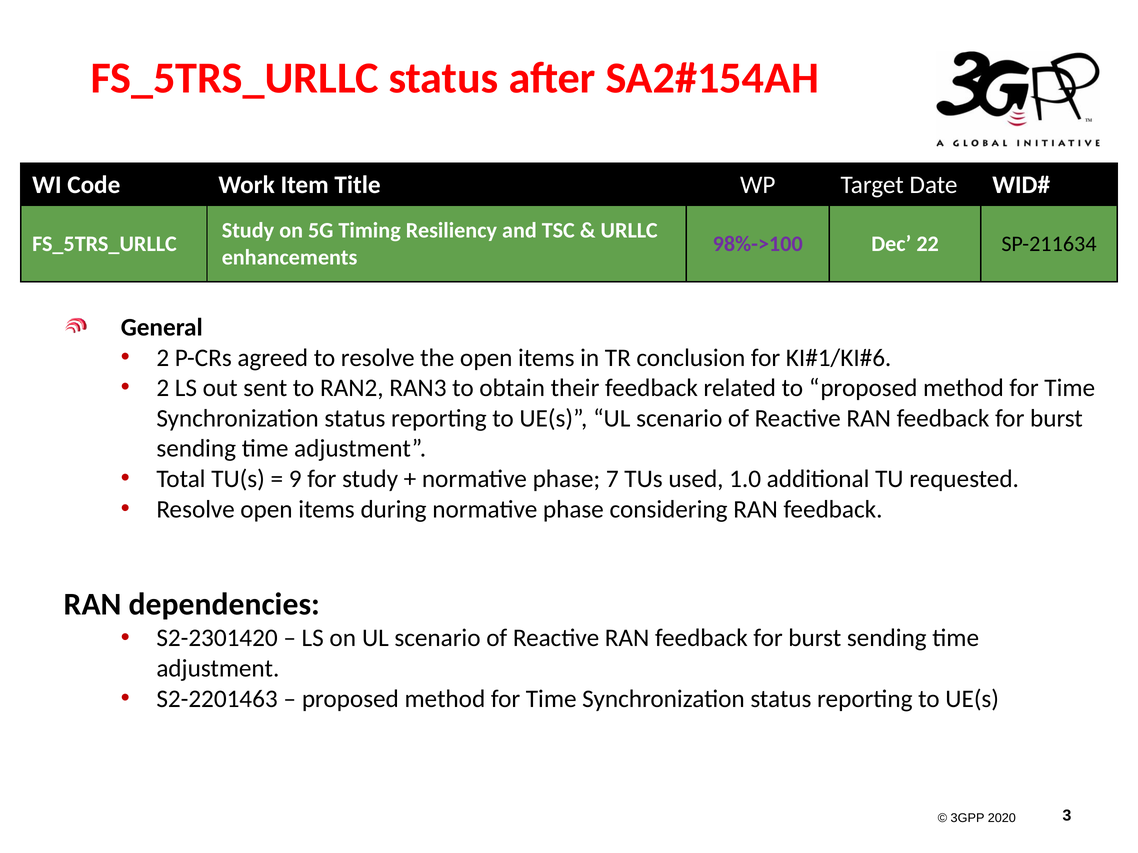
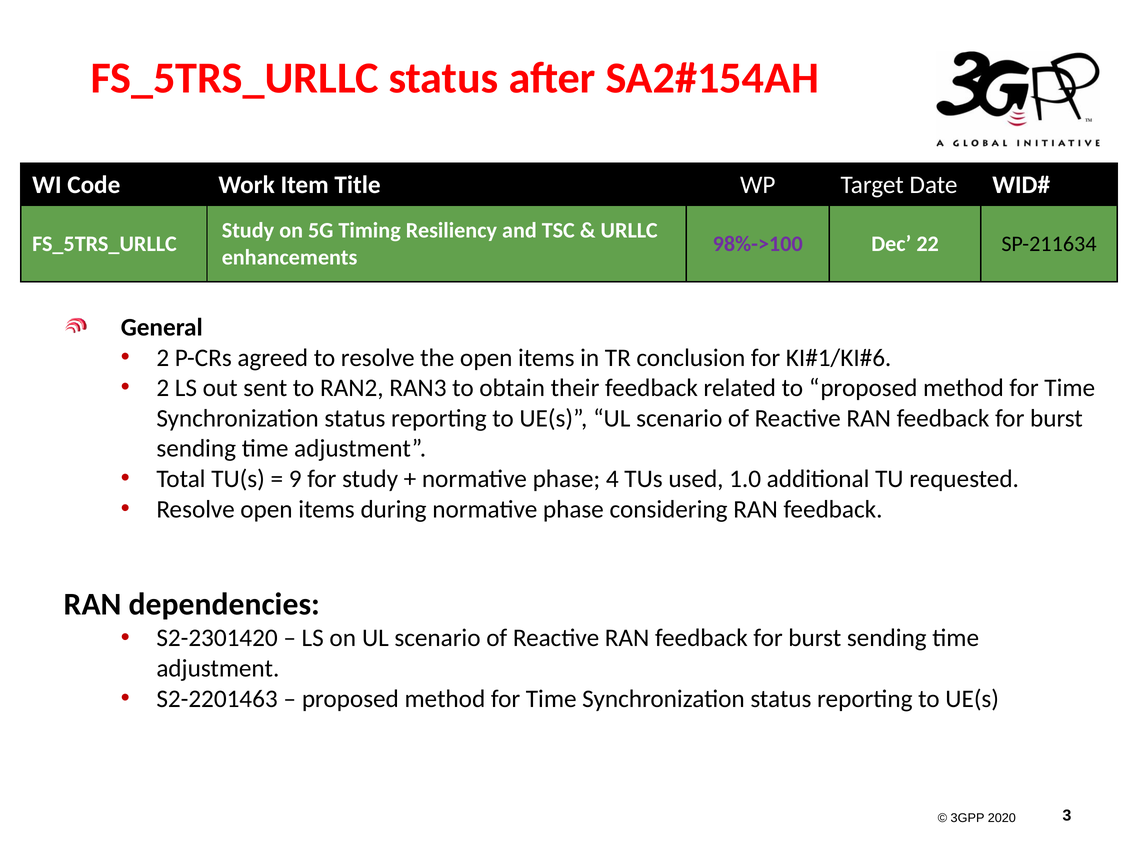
7: 7 -> 4
